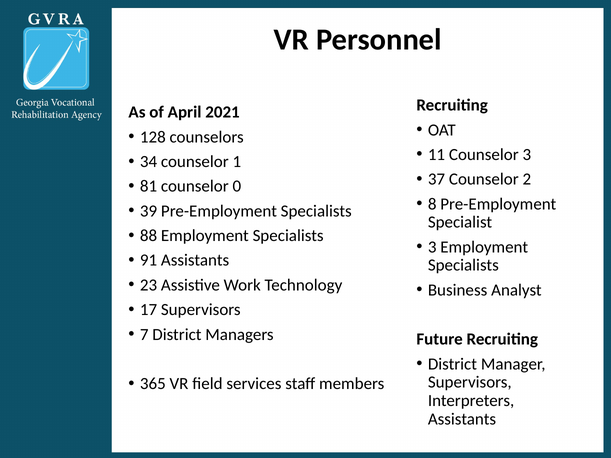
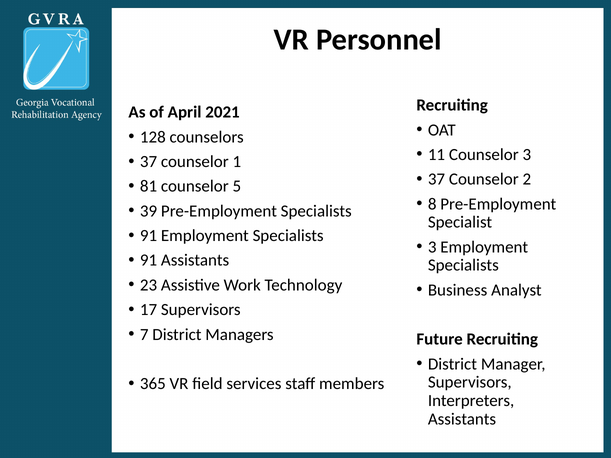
34 at (149, 162): 34 -> 37
0: 0 -> 5
88 at (149, 236): 88 -> 91
